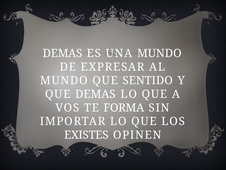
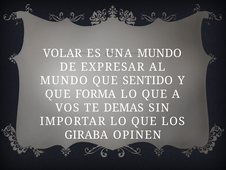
DEMAS at (63, 53): DEMAS -> VOLAR
QUE DEMAS: DEMAS -> FORMA
FORMA: FORMA -> DEMAS
EXISTES: EXISTES -> GIRABA
